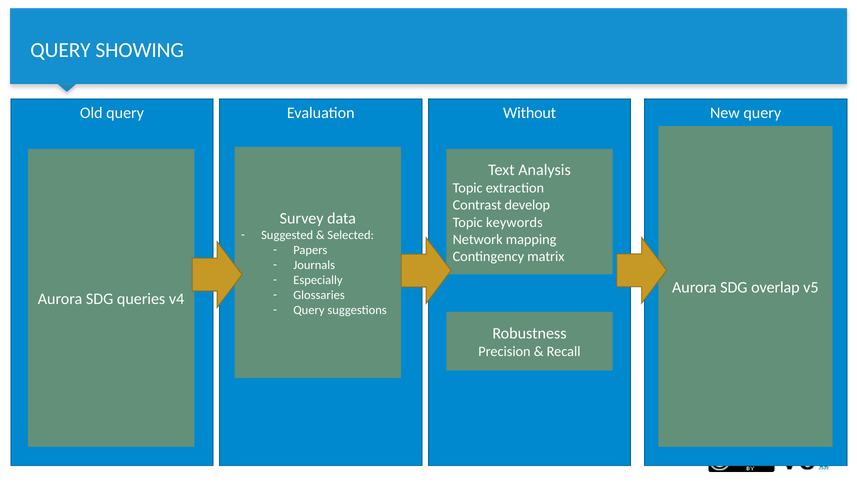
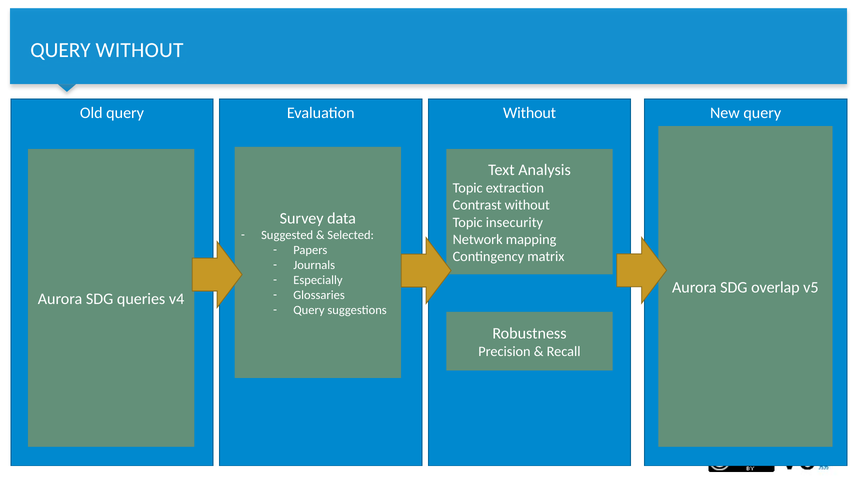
QUERY SHOWING: SHOWING -> WITHOUT
Contrast develop: develop -> without
keywords: keywords -> insecurity
